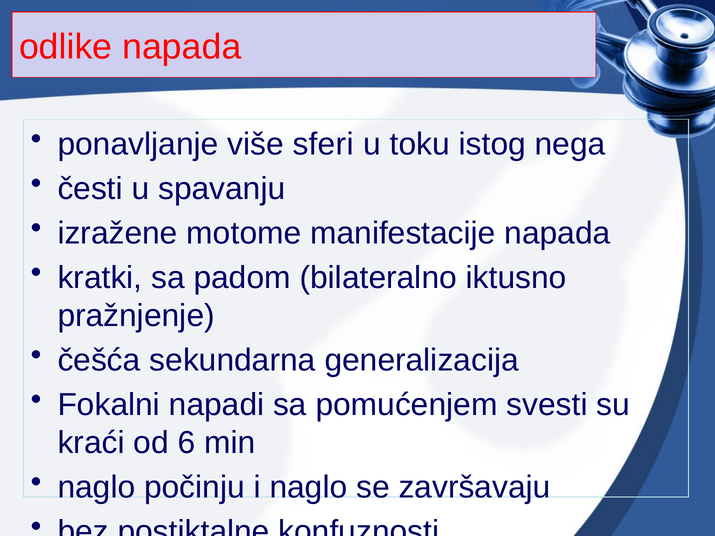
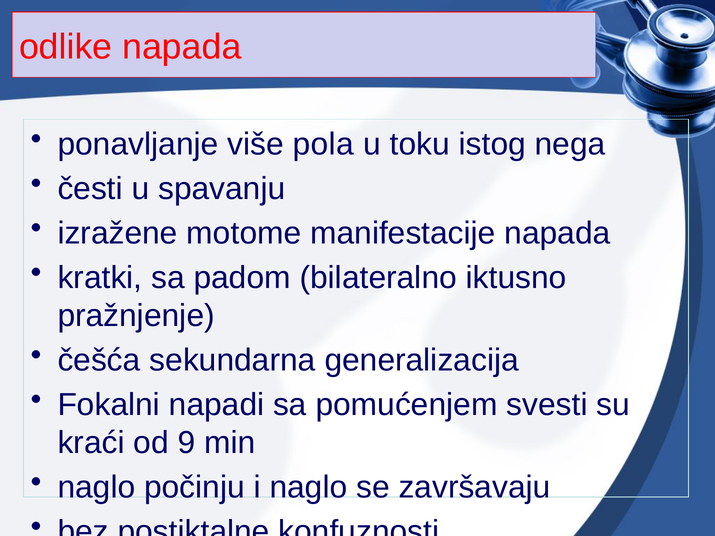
sferi: sferi -> pola
6: 6 -> 9
